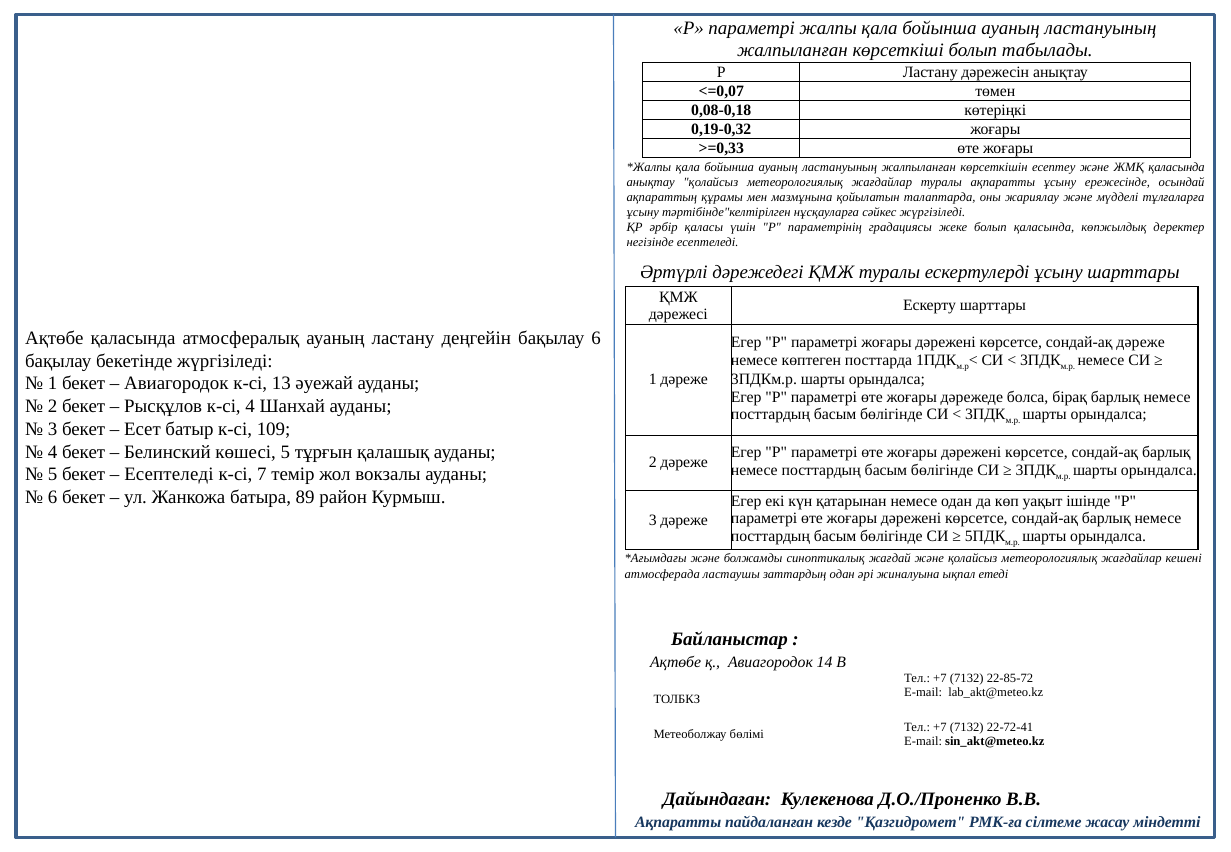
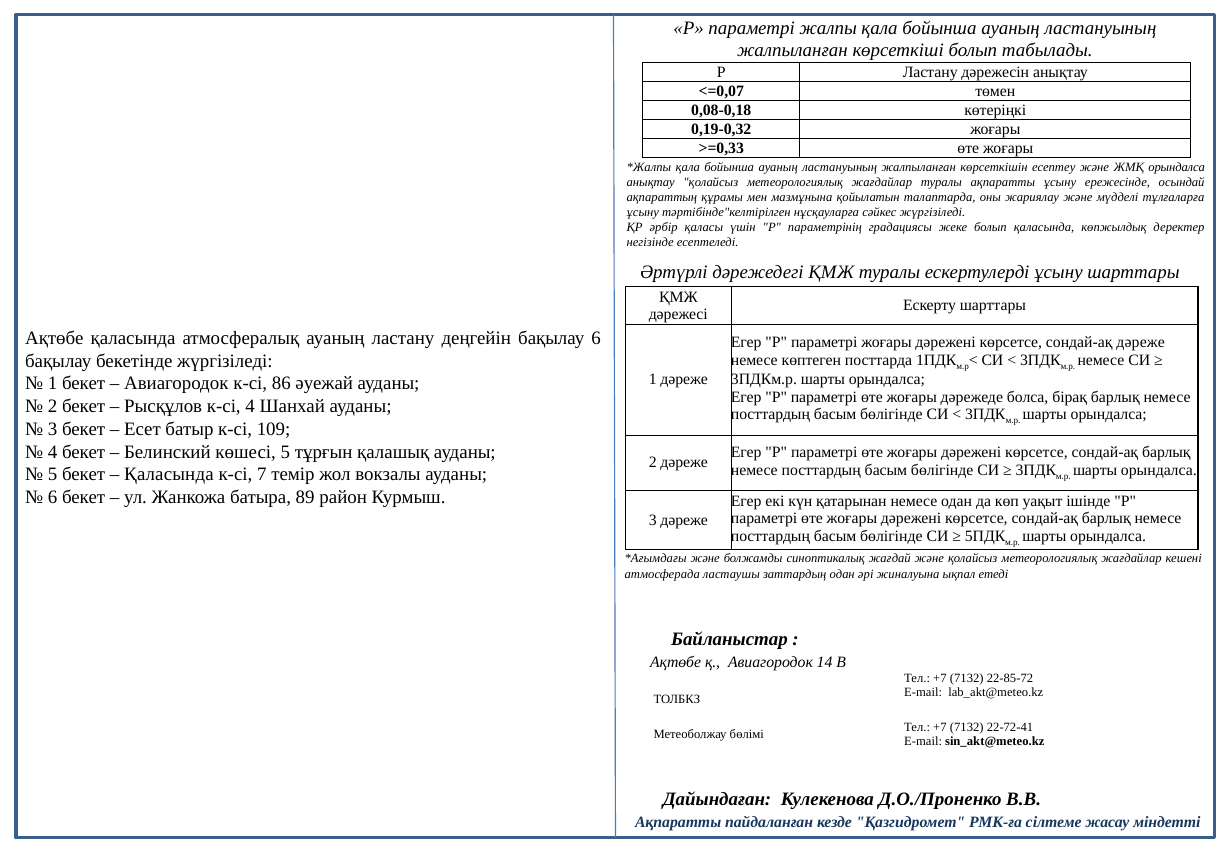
ЖМҚ қаласында: қаласында -> орындалса
13: 13 -> 86
Есептеледі at (169, 475): Есептеледі -> Қаласында
